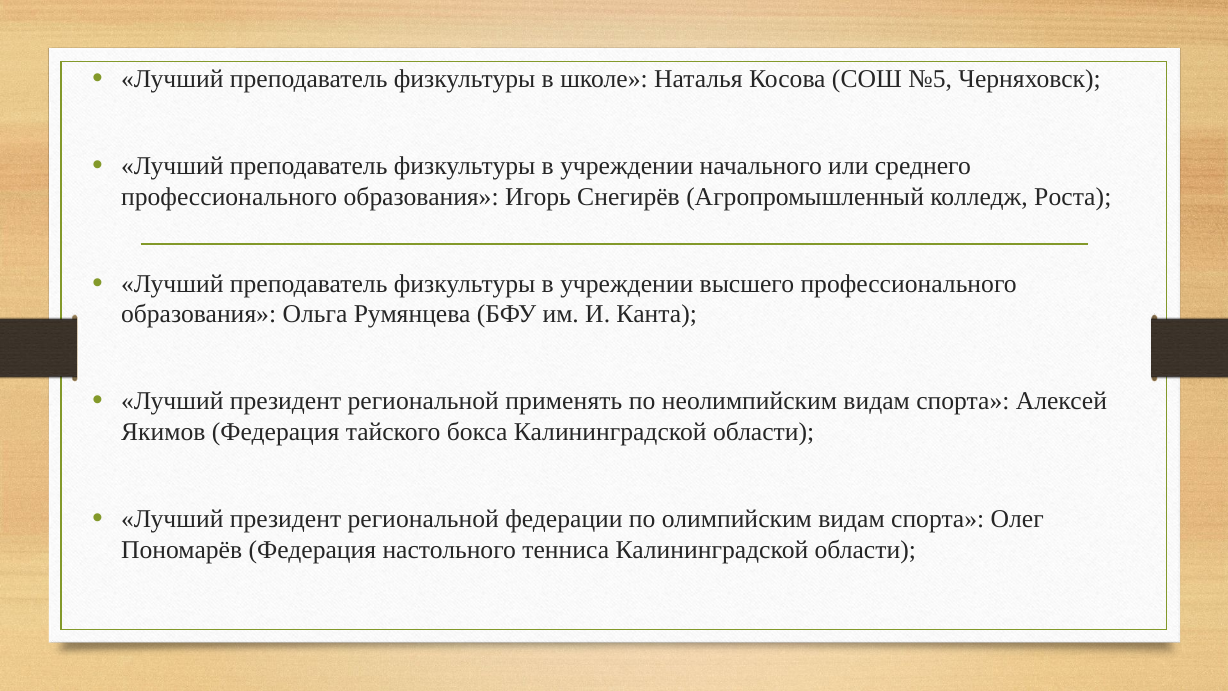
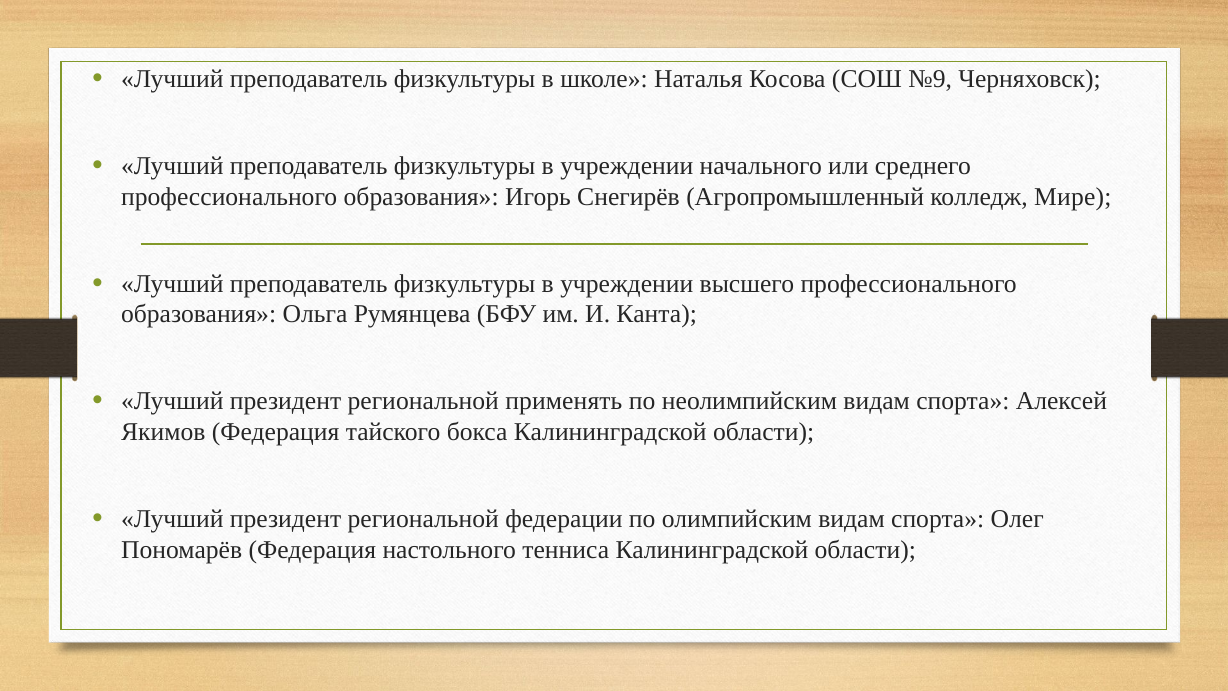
№5: №5 -> №9
Роста: Роста -> Мире
